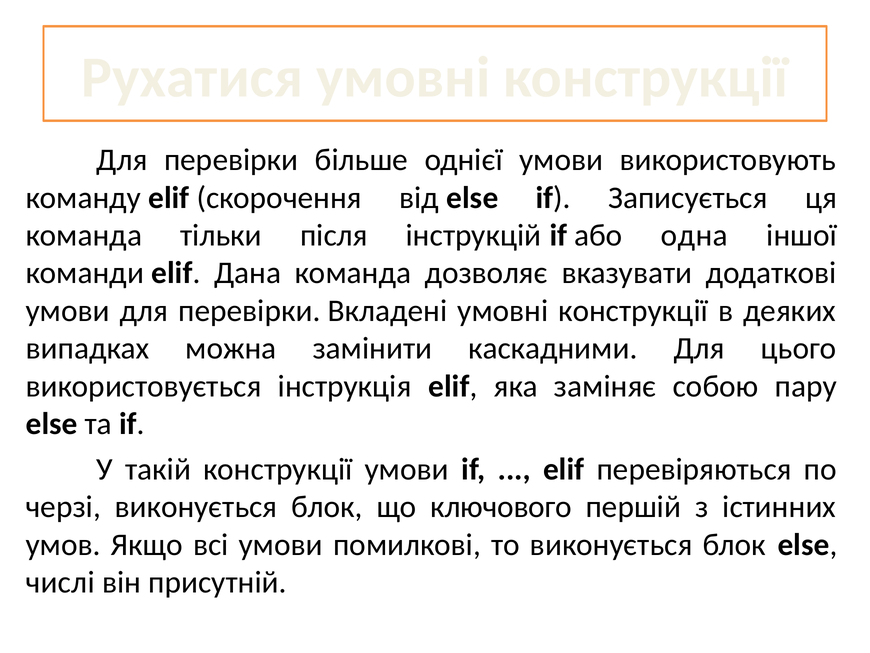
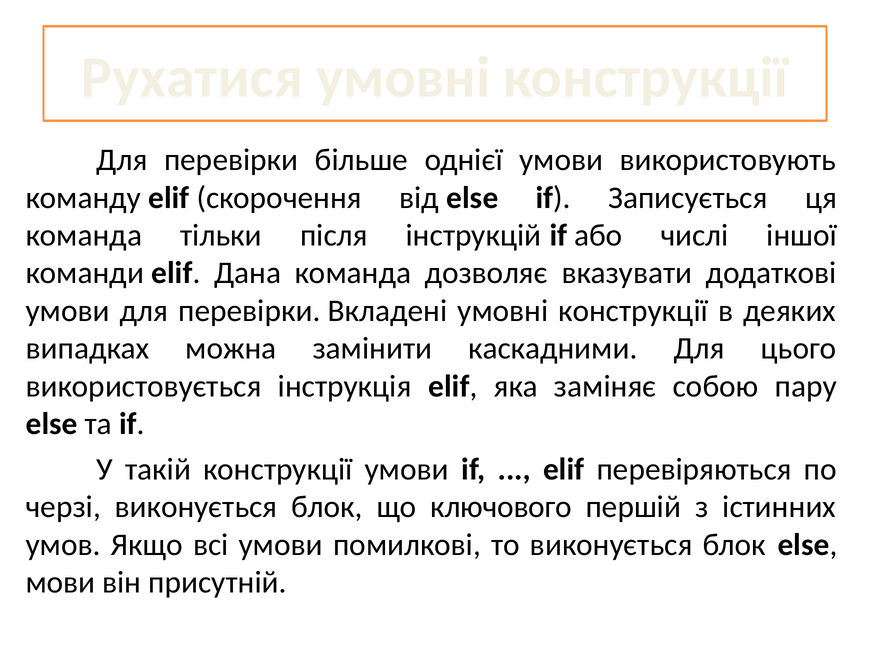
одна: одна -> числі
числі: числі -> мови
